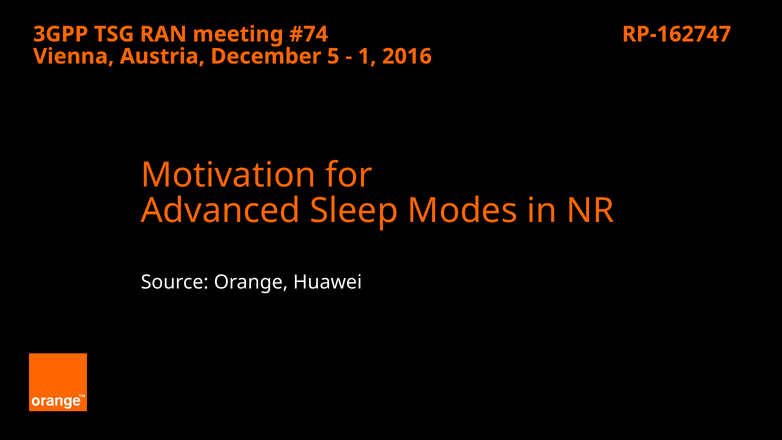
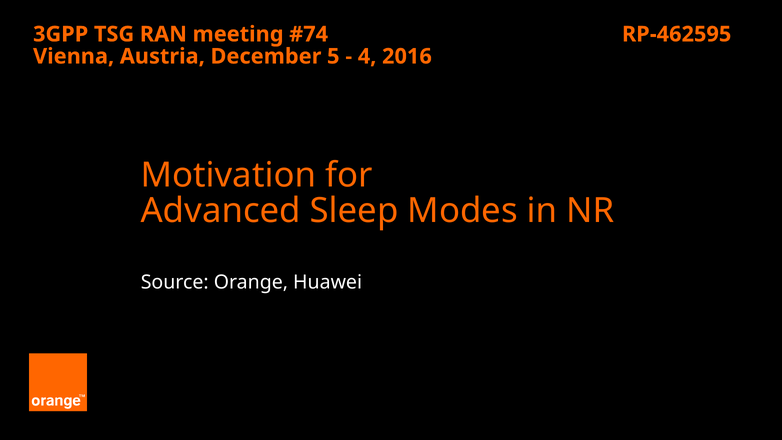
RP-162747: RP-162747 -> RP-462595
1 at (367, 56): 1 -> 4
